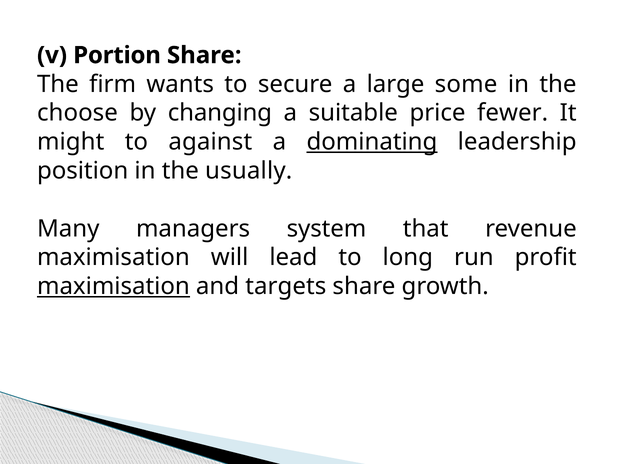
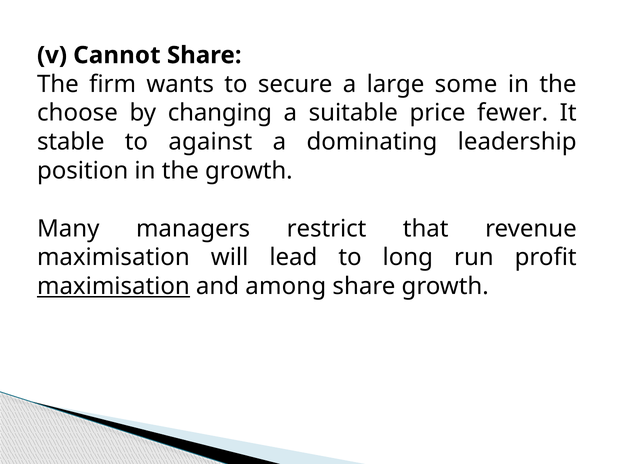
Portion: Portion -> Cannot
might: might -> stable
dominating underline: present -> none
the usually: usually -> growth
system: system -> restrict
targets: targets -> among
